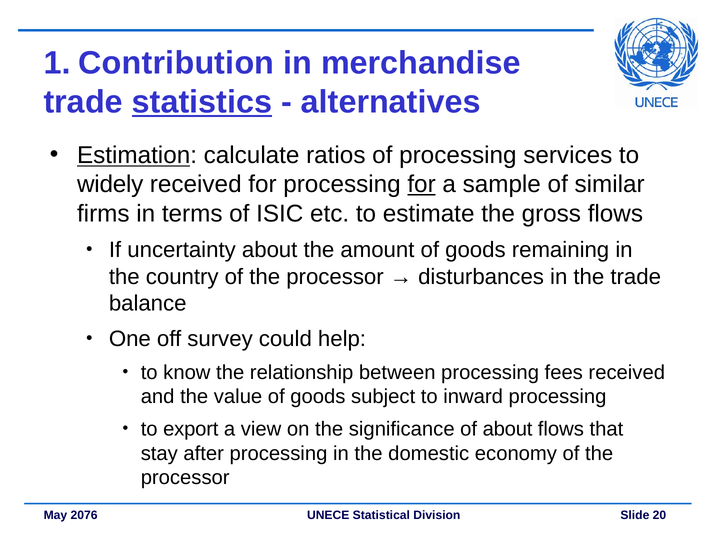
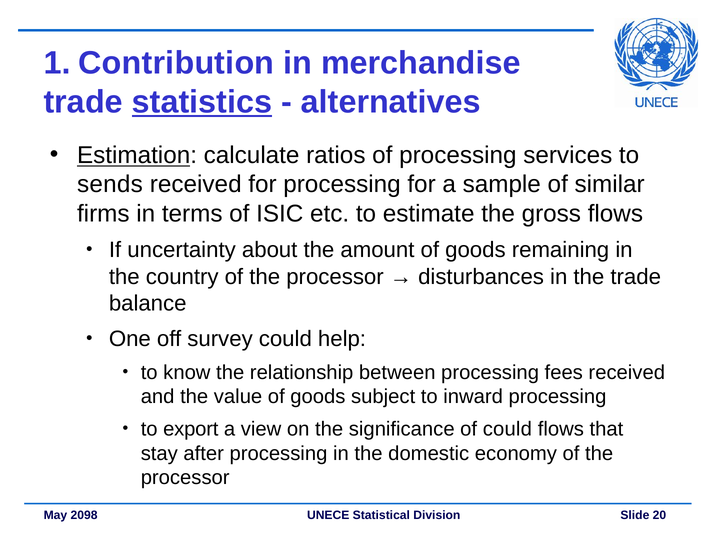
widely: widely -> sends
for at (422, 184) underline: present -> none
of about: about -> could
2076: 2076 -> 2098
